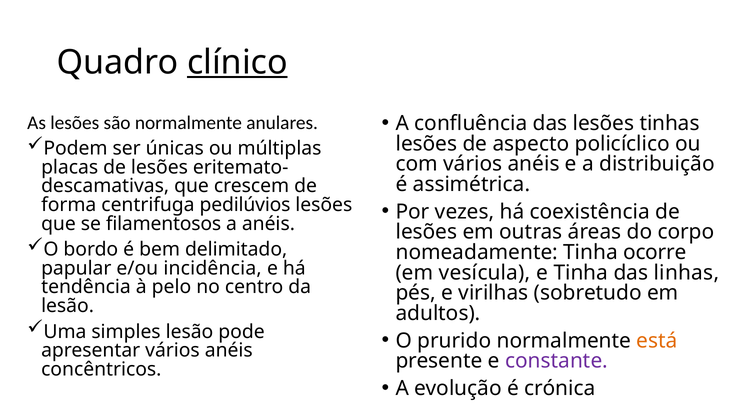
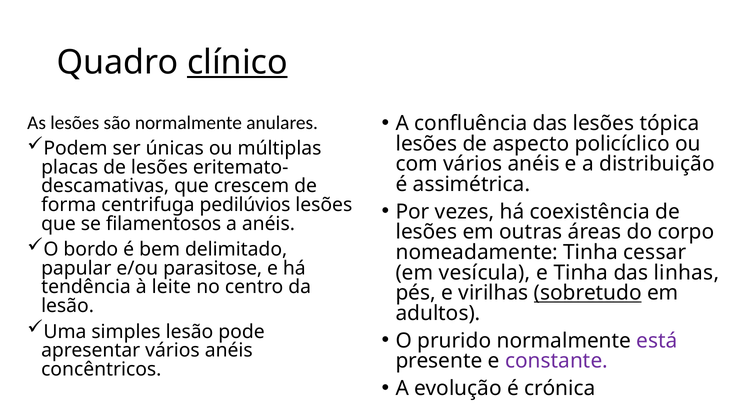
tinhas: tinhas -> tópica
ocorre: ocorre -> cessar
incidência: incidência -> parasitose
pelo: pelo -> leite
sobretudo underline: none -> present
está colour: orange -> purple
